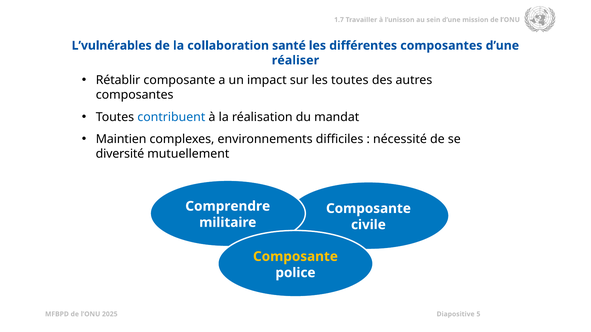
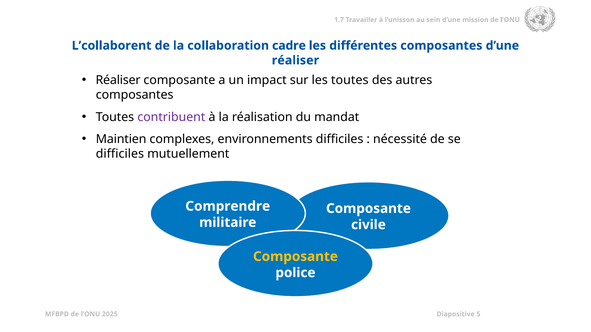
L’vulnérables: L’vulnérables -> L’collaborent
santé: santé -> cadre
Rétablir at (118, 80): Rétablir -> Réaliser
contribuent colour: blue -> purple
diversité at (120, 154): diversité -> difficiles
